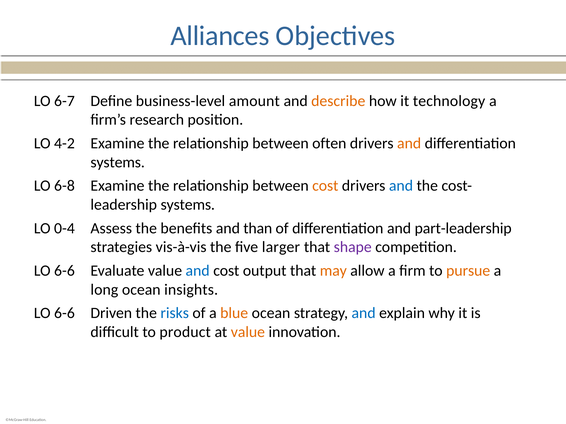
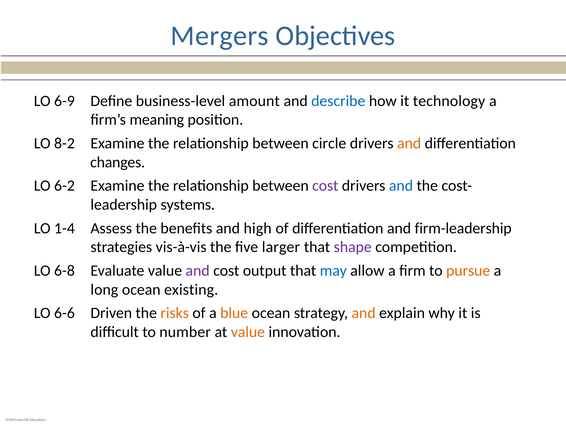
Alliances: Alliances -> Mergers
6-7: 6-7 -> 6-9
describe colour: orange -> blue
research: research -> meaning
4-2: 4-2 -> 8-2
often: often -> circle
systems at (118, 162): systems -> changes
6-8: 6-8 -> 6-2
cost at (325, 186) colour: orange -> purple
0-4: 0-4 -> 1-4
than: than -> high
part-leadership: part-leadership -> firm-leadership
6-6 at (64, 271): 6-6 -> 6-8
and at (198, 271) colour: blue -> purple
may colour: orange -> blue
insights: insights -> existing
risks colour: blue -> orange
and at (364, 313) colour: blue -> orange
product: product -> number
